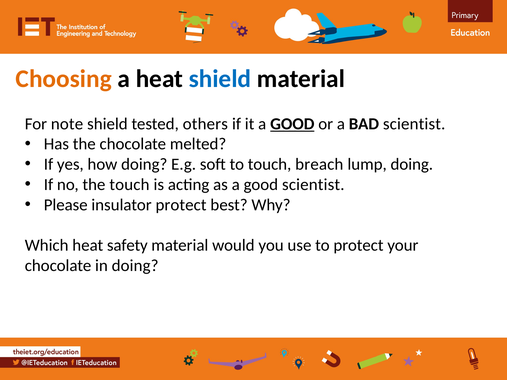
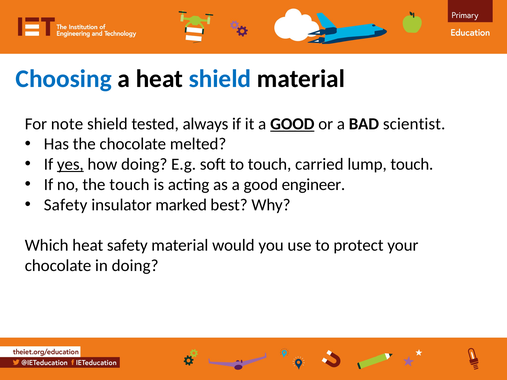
Choosing colour: orange -> blue
others: others -> always
yes underline: none -> present
breach: breach -> carried
lump doing: doing -> touch
good scientist: scientist -> engineer
Please at (66, 205): Please -> Safety
insulator protect: protect -> marked
